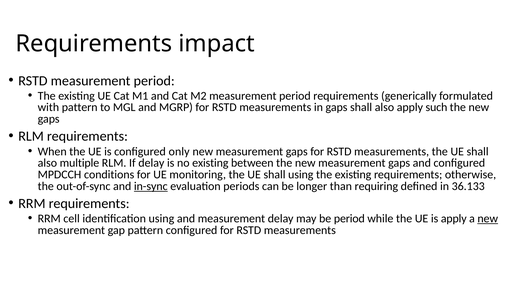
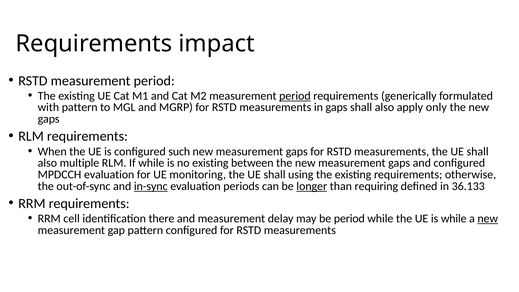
period at (295, 96) underline: none -> present
such: such -> only
only: only -> such
If delay: delay -> while
MPDCCH conditions: conditions -> evaluation
longer underline: none -> present
identification using: using -> there
is apply: apply -> while
